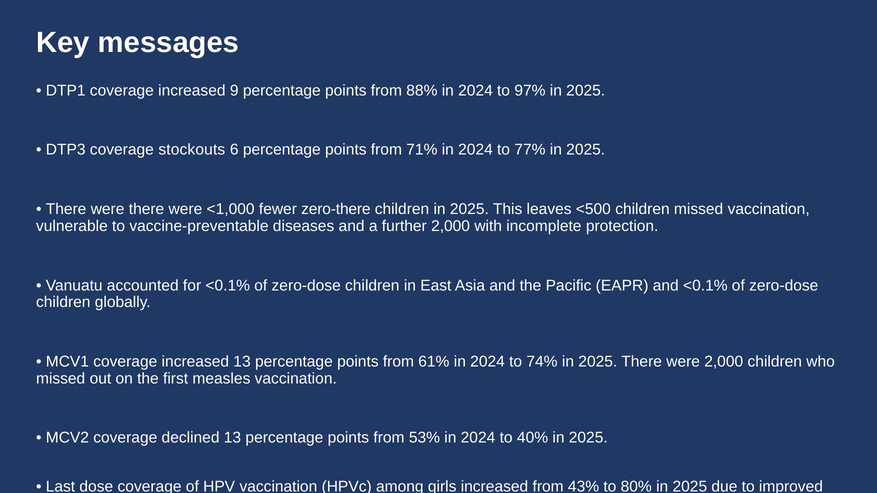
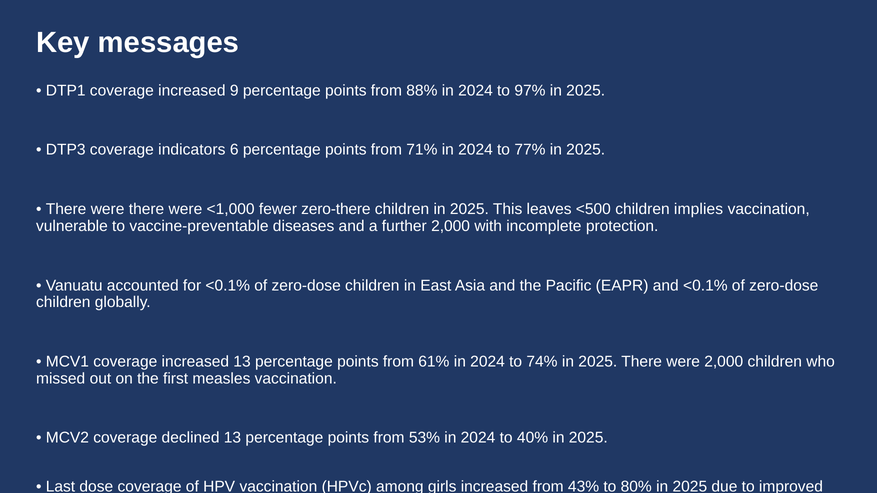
stockouts: stockouts -> indicators
children missed: missed -> implies
